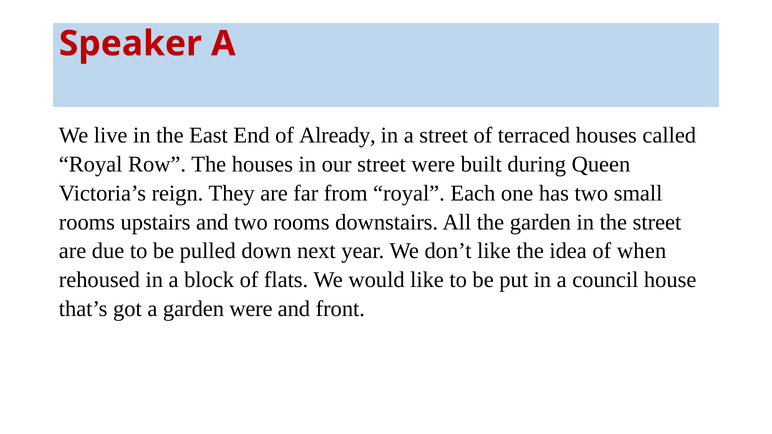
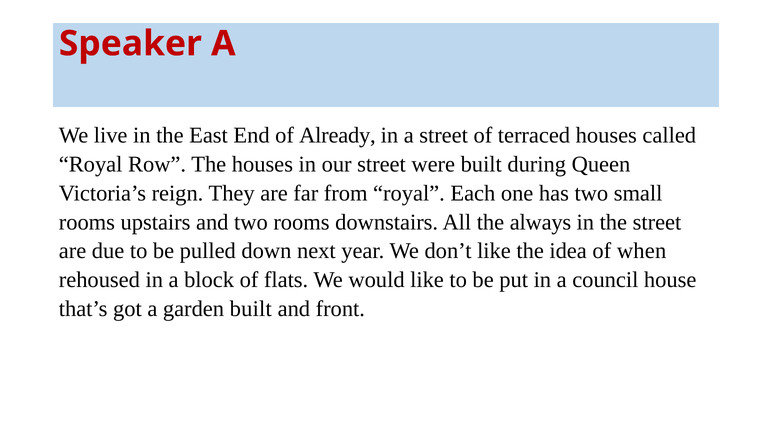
the garden: garden -> always
garden were: were -> built
